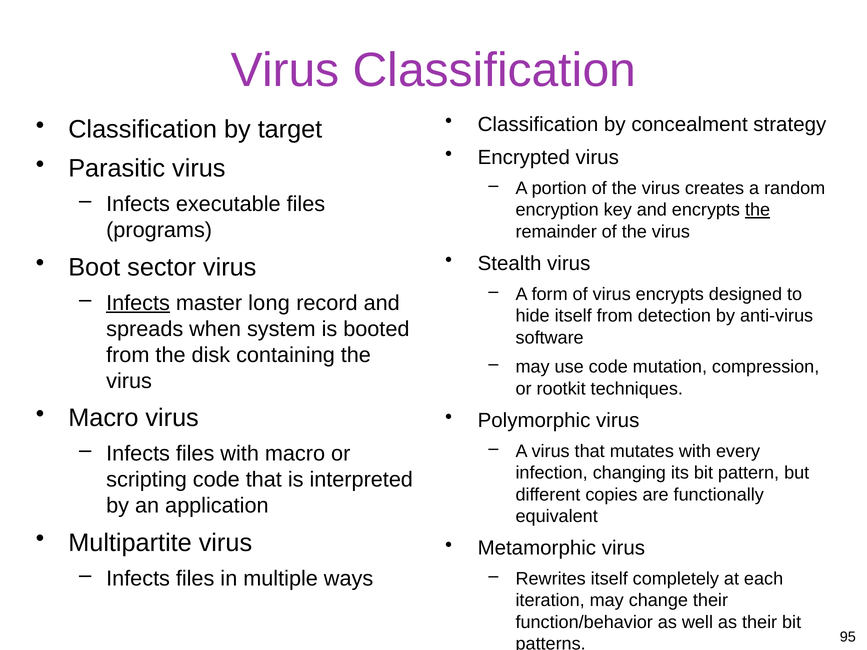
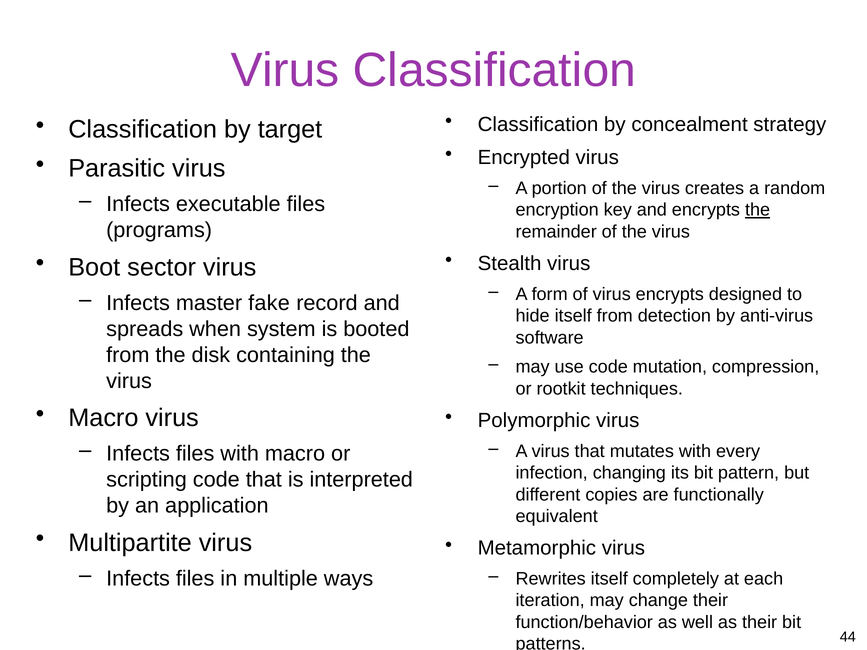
Infects at (138, 303) underline: present -> none
long: long -> fake
95: 95 -> 44
